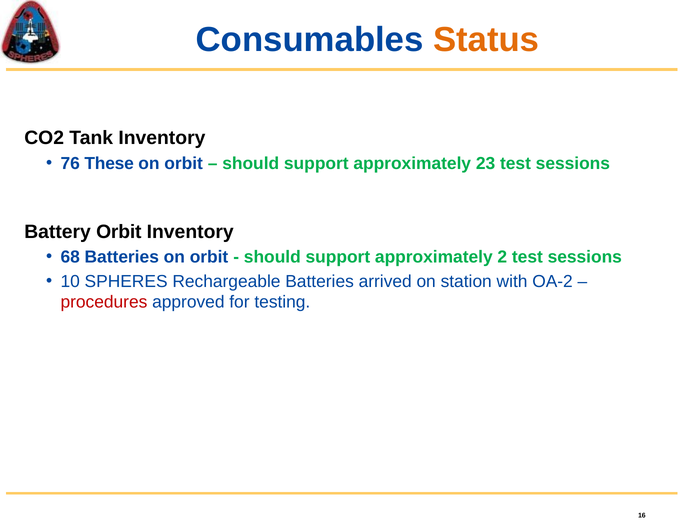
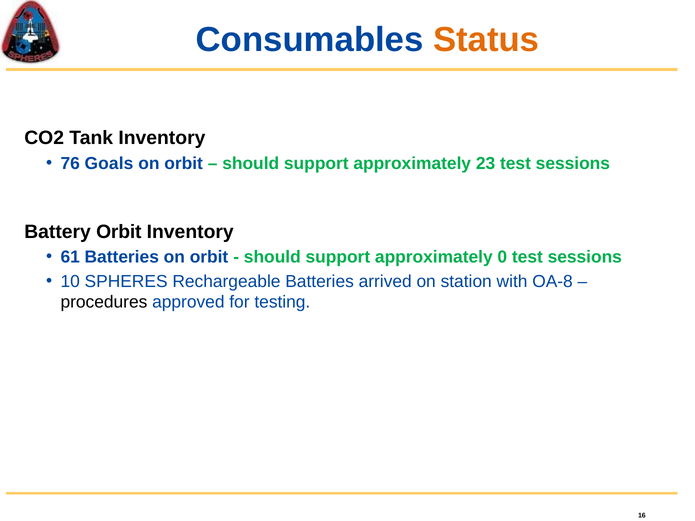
These: These -> Goals
68: 68 -> 61
2: 2 -> 0
OA-2: OA-2 -> OA-8
procedures colour: red -> black
